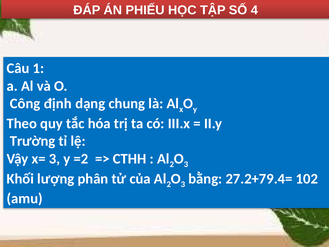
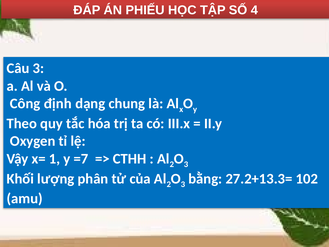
Câu 1: 1 -> 3
Trường: Trường -> Oxygen
x= 3: 3 -> 1
=2: =2 -> =7
27.2+79.4=: 27.2+79.4= -> 27.2+13.3=
